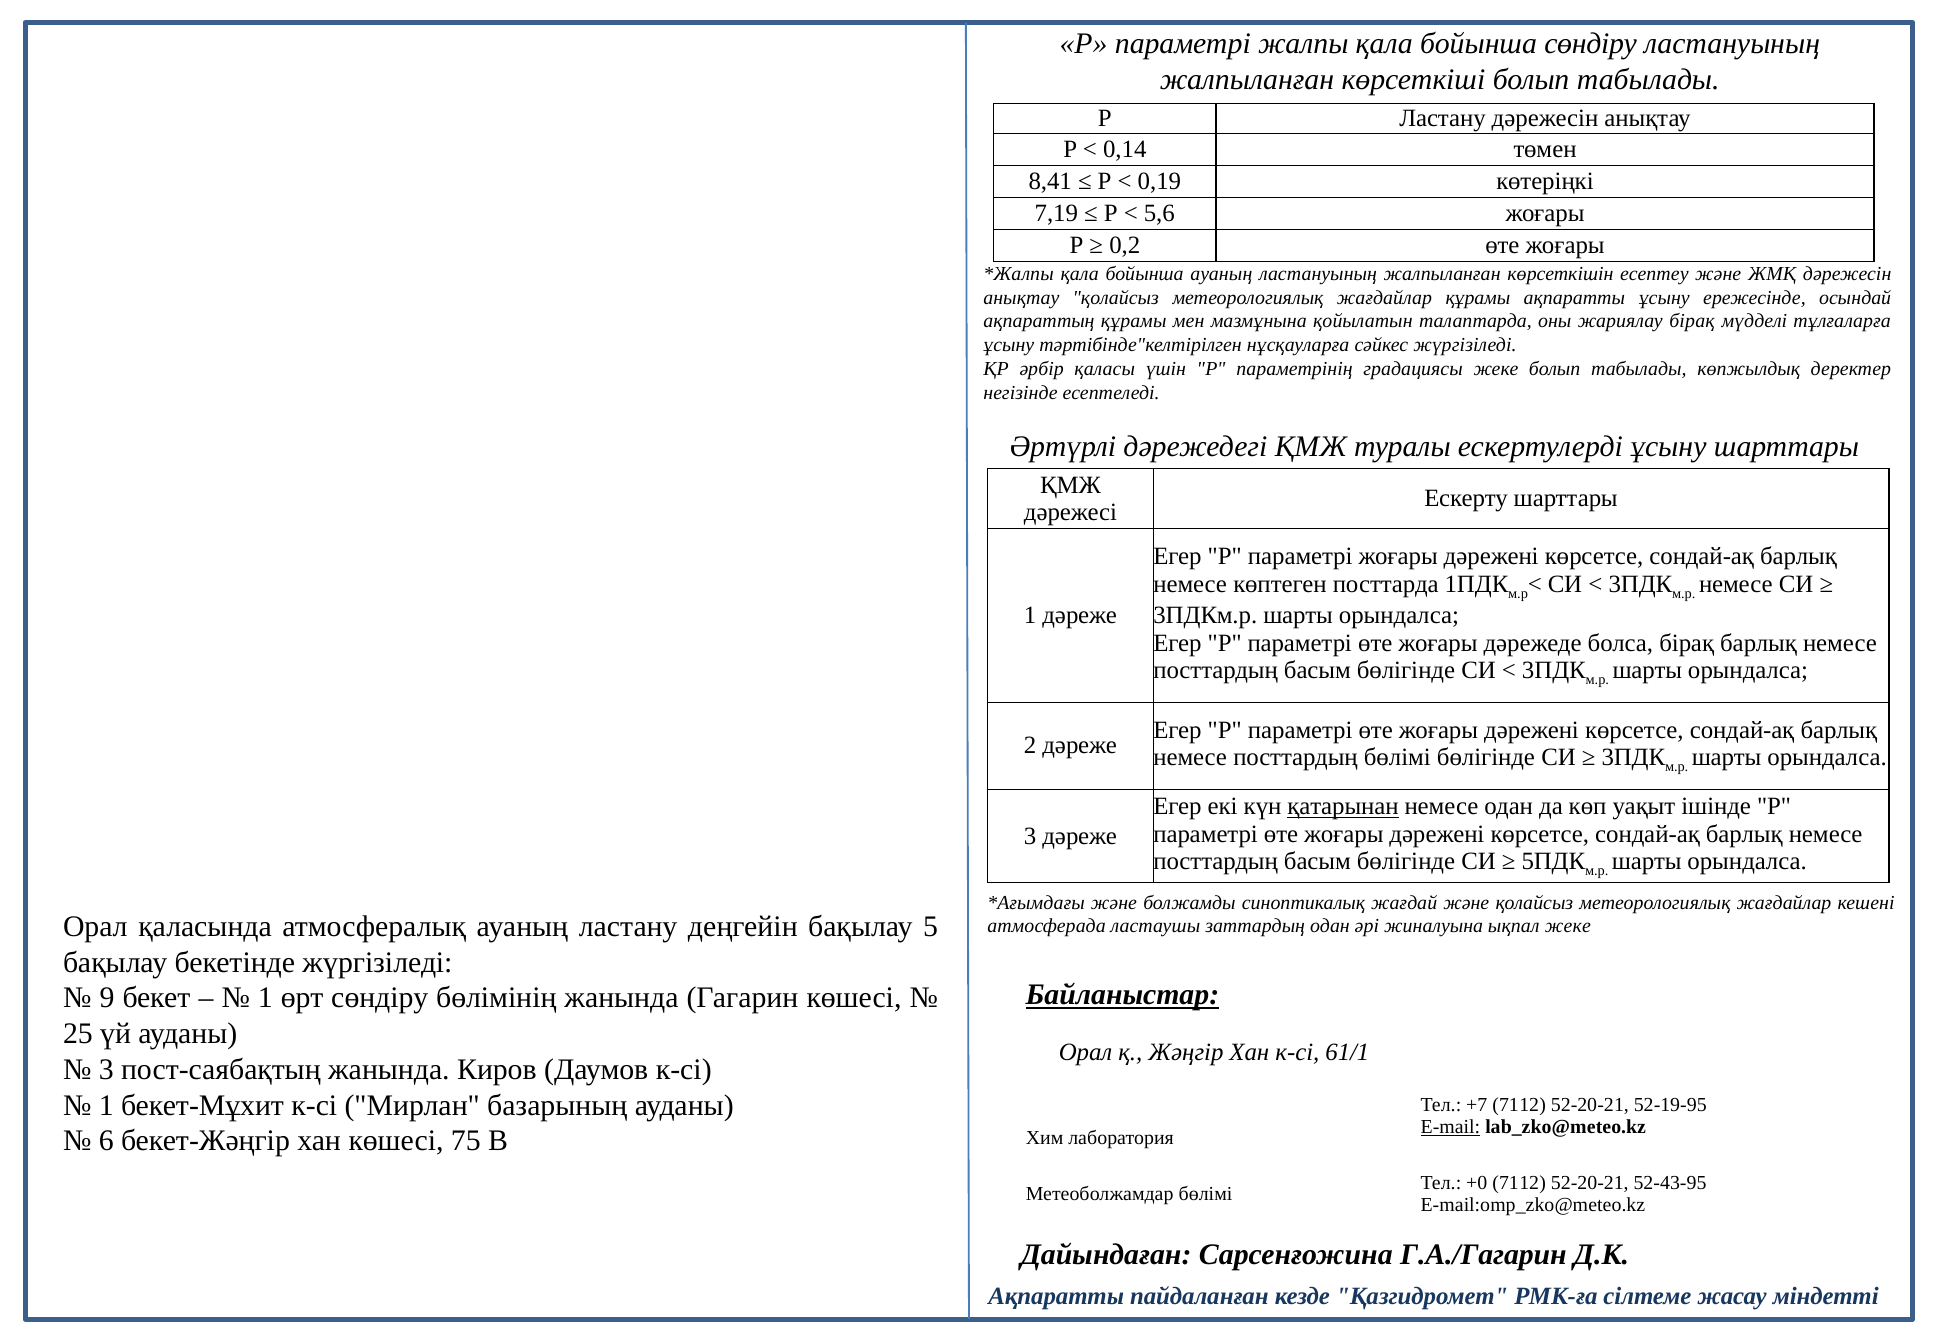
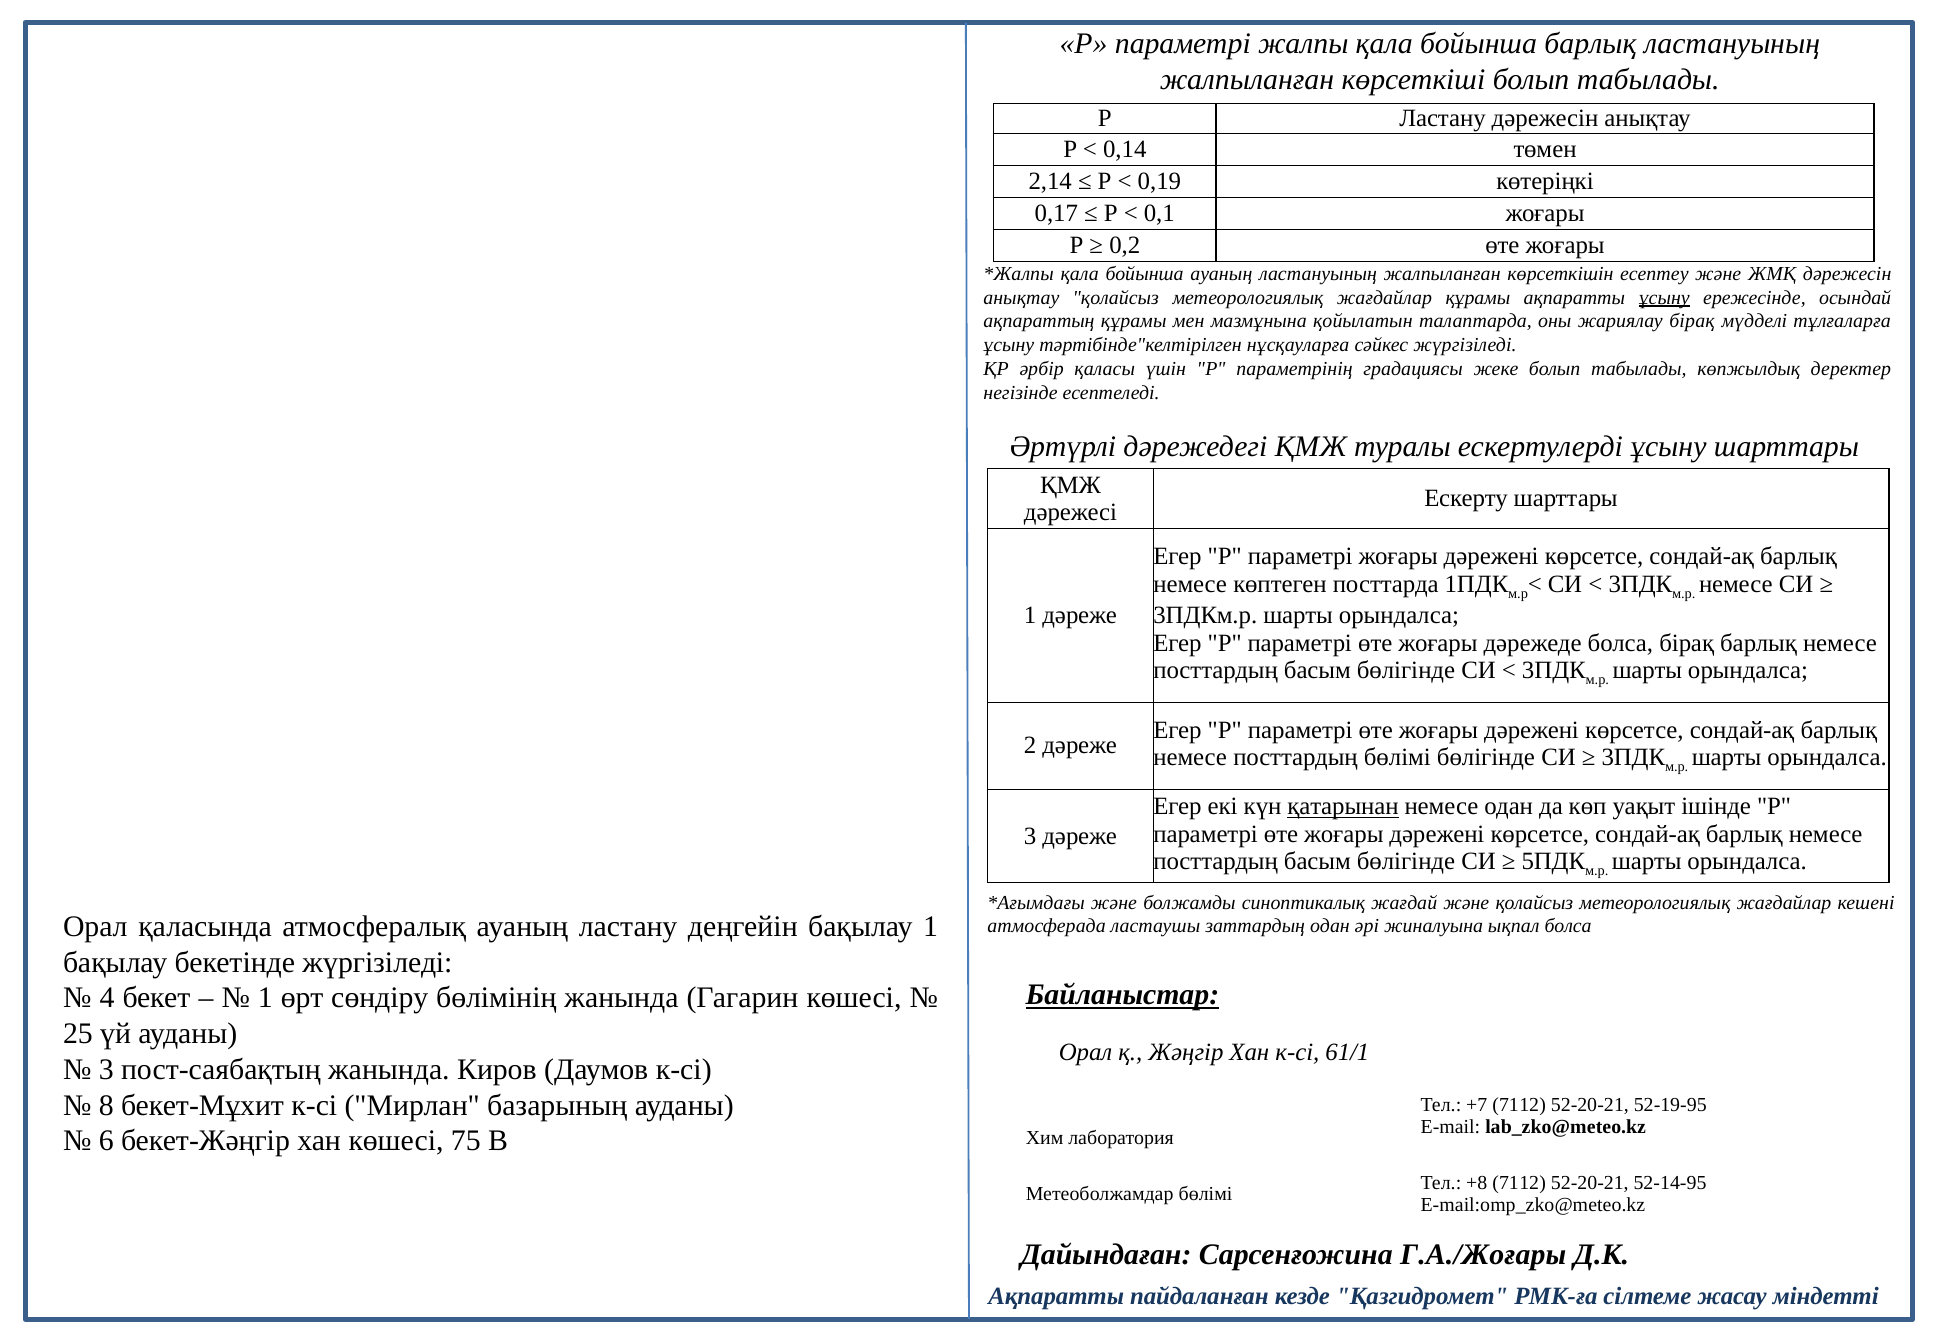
бойынша сөндіру: сөндіру -> барлық
8,41: 8,41 -> 2,14
7,19: 7,19 -> 0,17
5,6: 5,6 -> 0,1
ұсыну at (1664, 297) underline: none -> present
бақылау 5: 5 -> 1
ықпал жеке: жеке -> болса
9: 9 -> 4
1 at (106, 1105): 1 -> 8
E-mail underline: present -> none
+0: +0 -> +8
52-43-95: 52-43-95 -> 52-14-95
Г.А./Гагарин: Г.А./Гагарин -> Г.А./Жоғары
